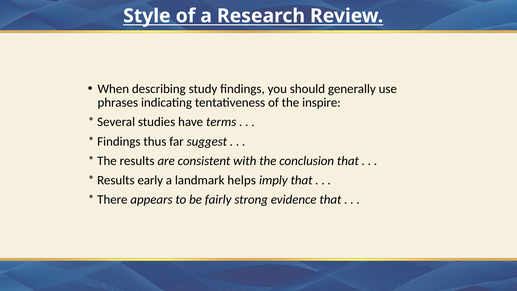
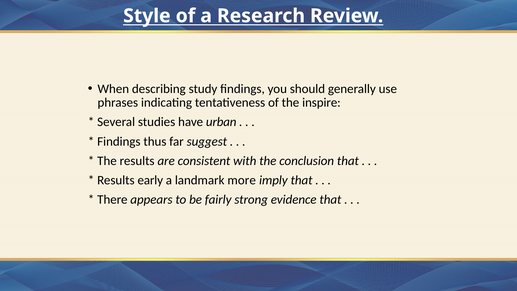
terms: terms -> urban
helps: helps -> more
